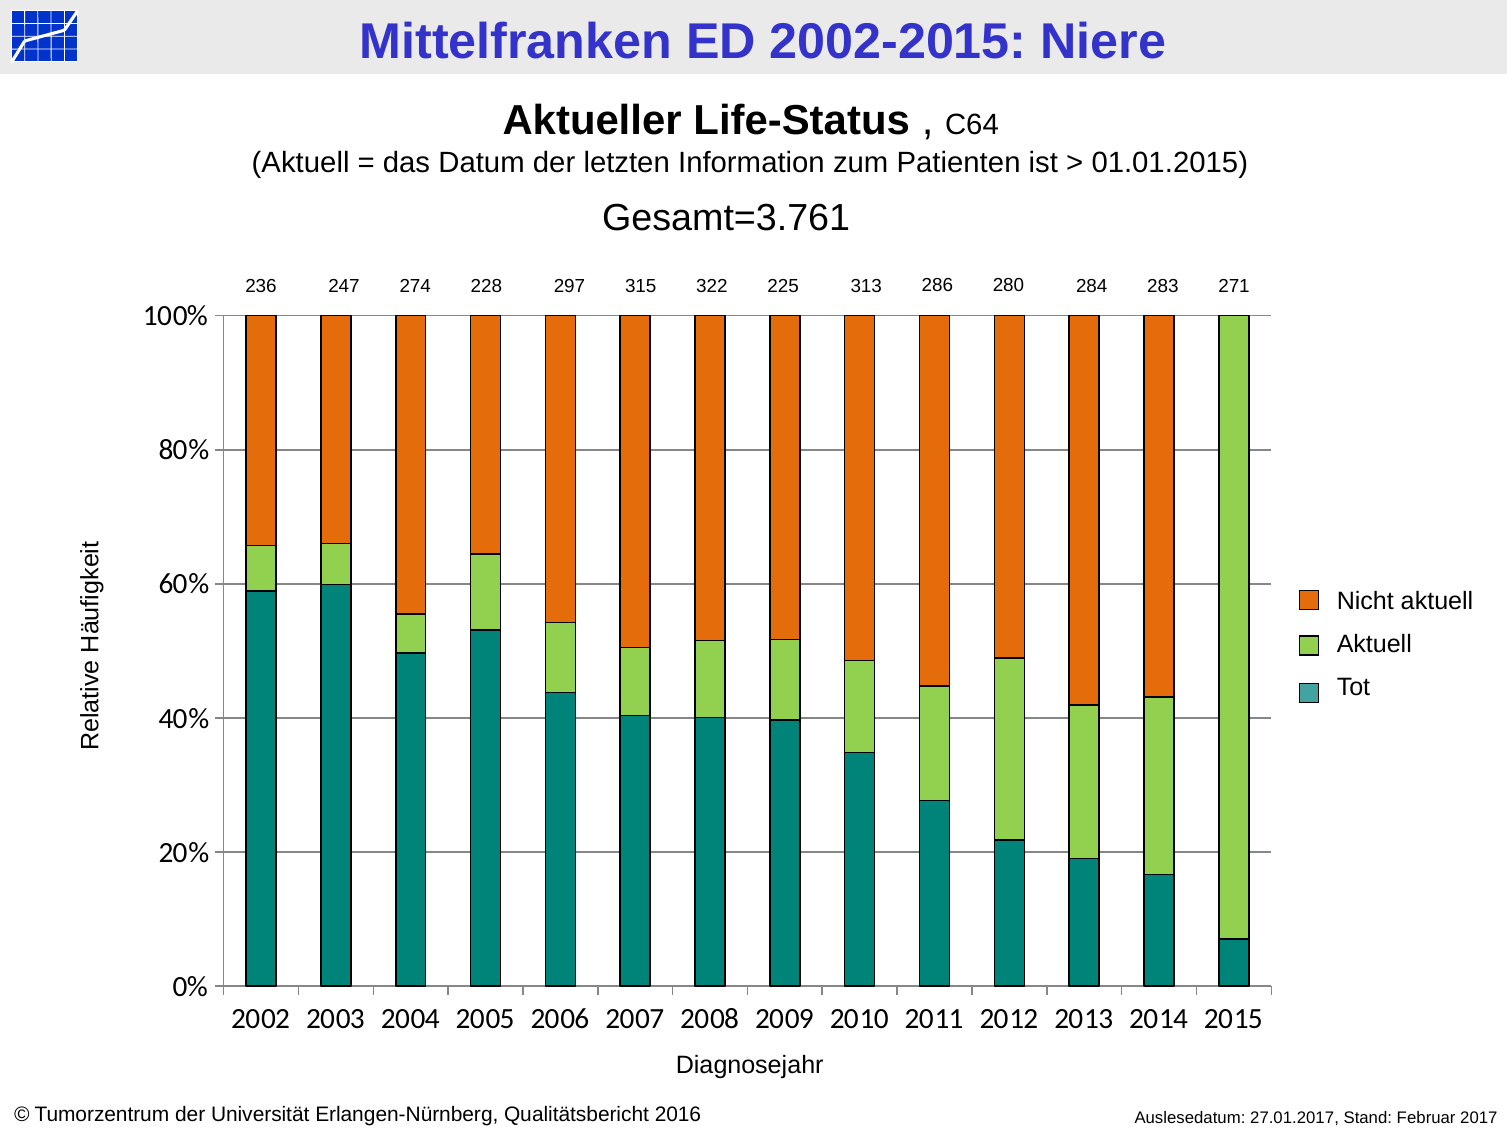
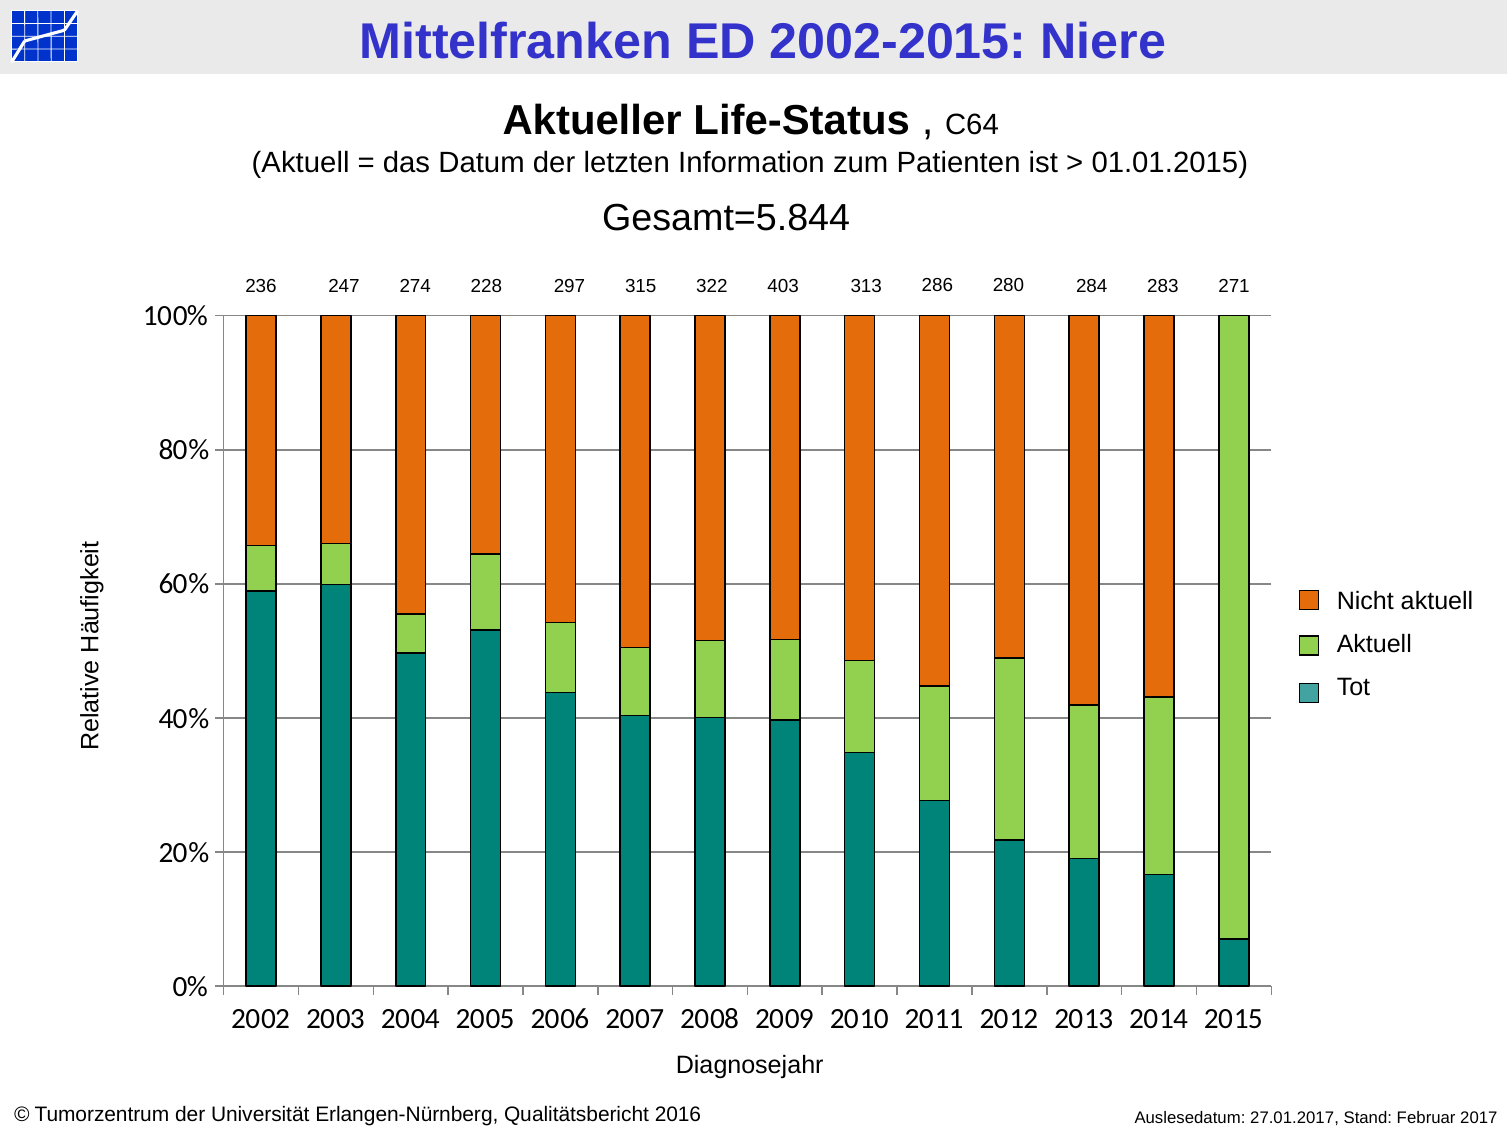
Gesamt=3.761: Gesamt=3.761 -> Gesamt=5.844
225: 225 -> 403
